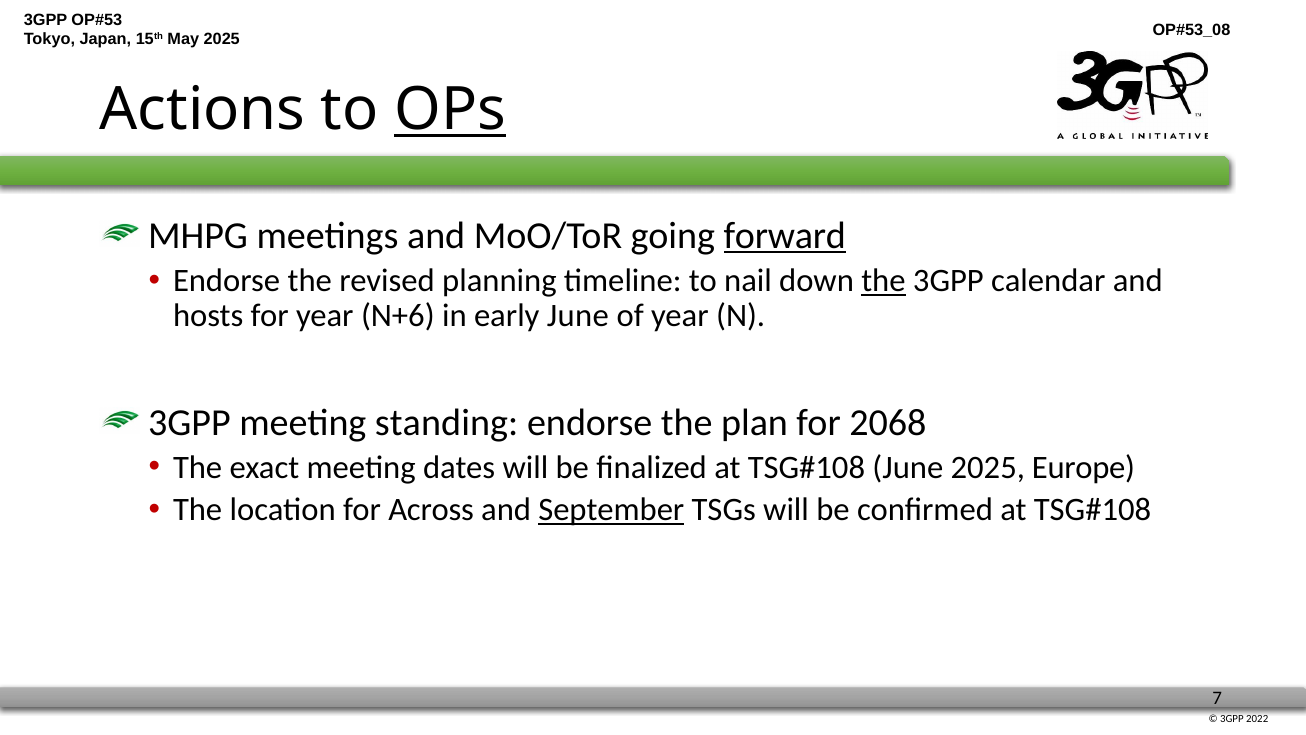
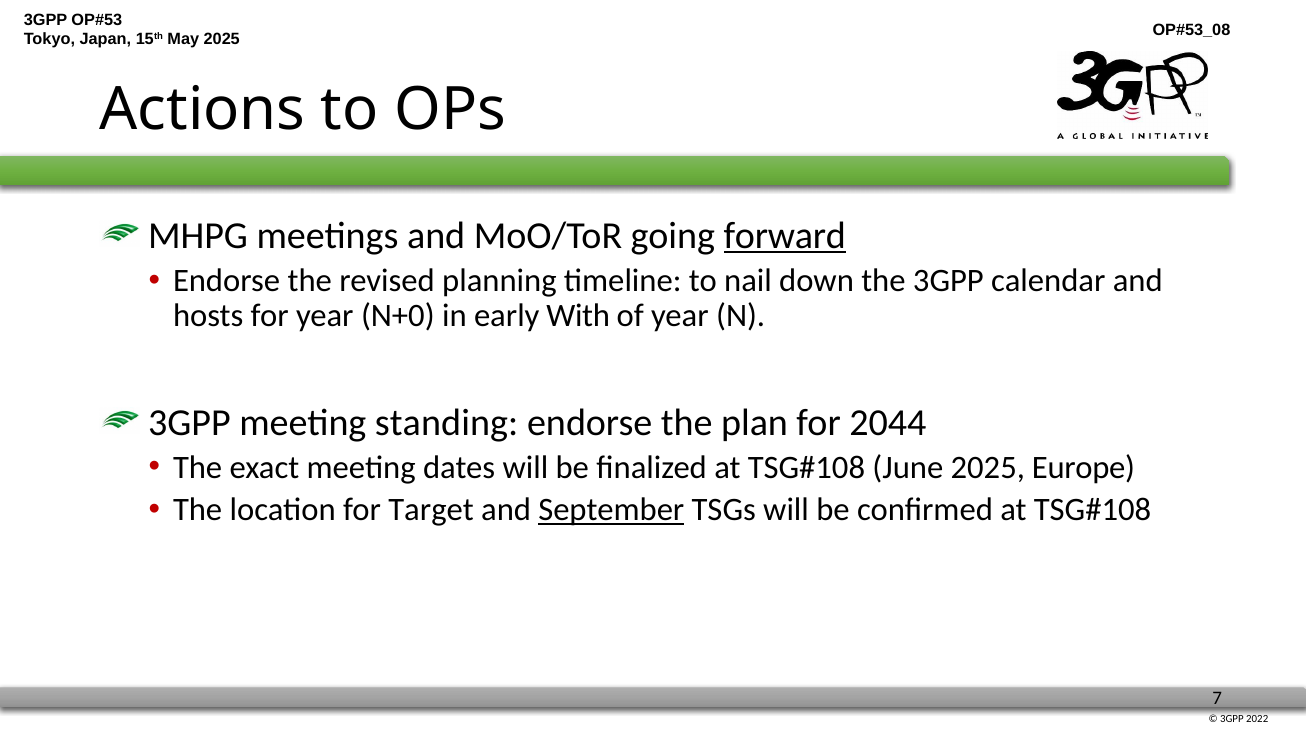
OPs underline: present -> none
the at (883, 280) underline: present -> none
N+6: N+6 -> N+0
early June: June -> With
2068: 2068 -> 2044
Across: Across -> Target
